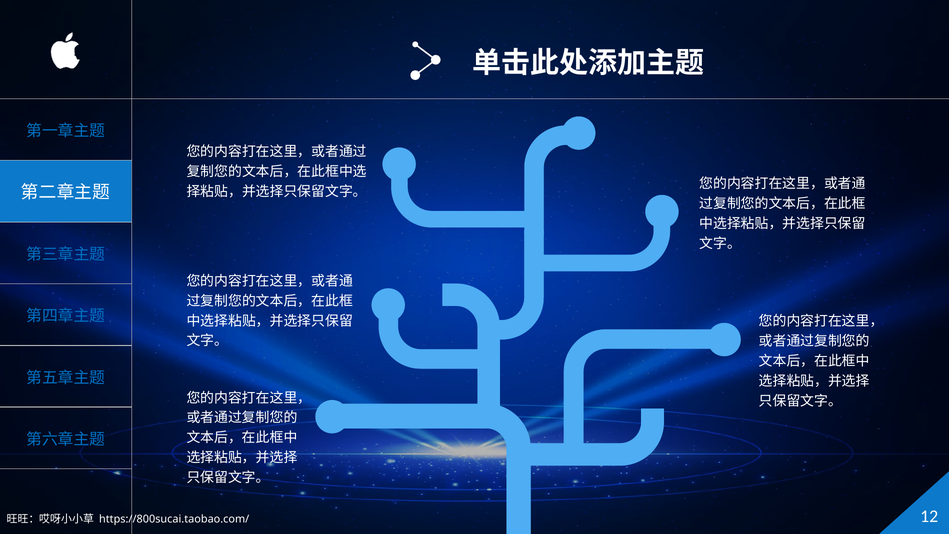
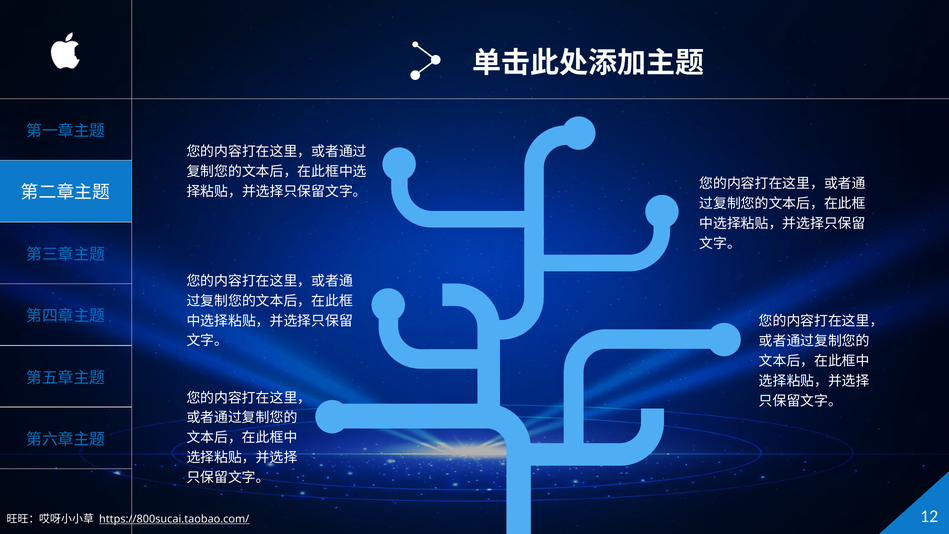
https://800sucai.taobao.com/ underline: none -> present
